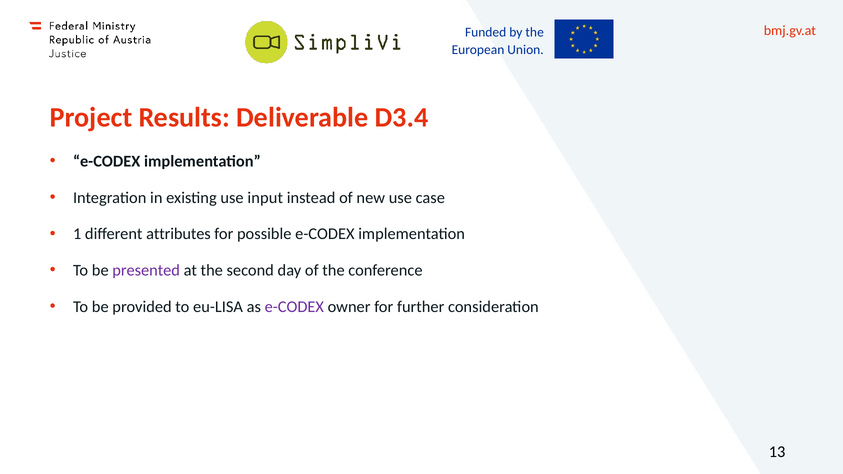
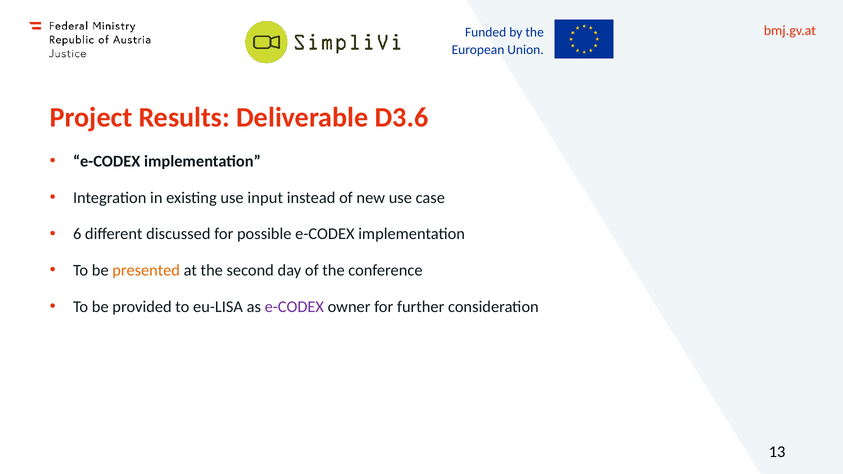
D3.4: D3.4 -> D3.6
1: 1 -> 6
attributes: attributes -> discussed
presented colour: purple -> orange
